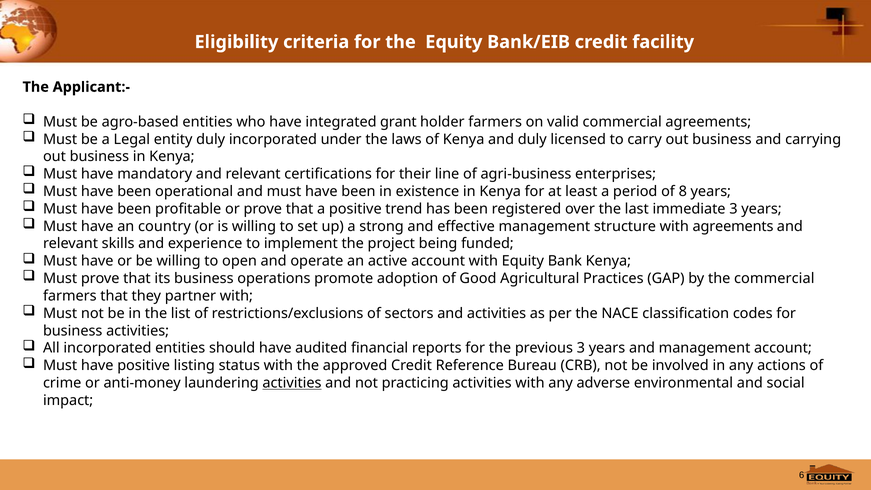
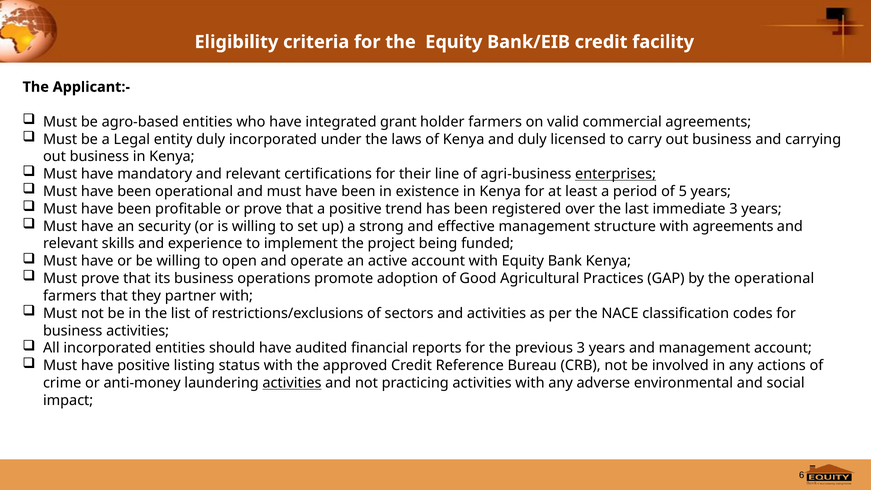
enterprises underline: none -> present
8: 8 -> 5
country: country -> security
the commercial: commercial -> operational
